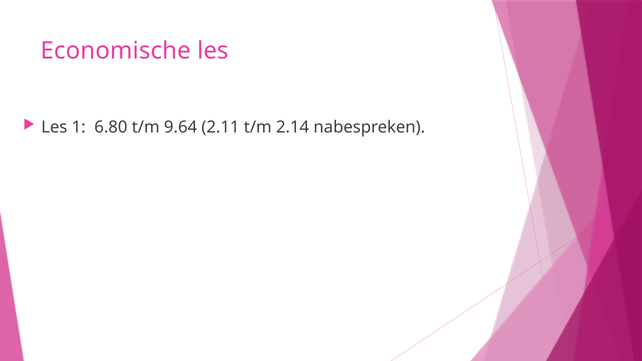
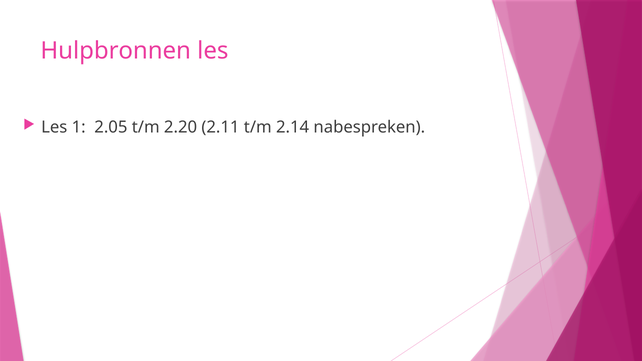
Economische: Economische -> Hulpbronnen
6.80: 6.80 -> 2.05
9.64: 9.64 -> 2.20
